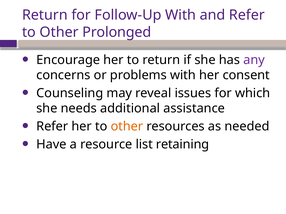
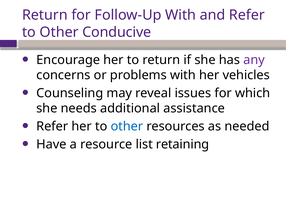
Prolonged: Prolonged -> Conducive
consent: consent -> vehicles
other at (127, 127) colour: orange -> blue
